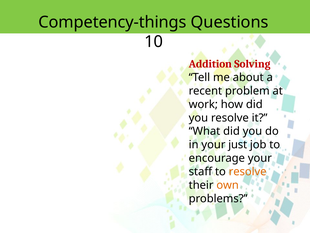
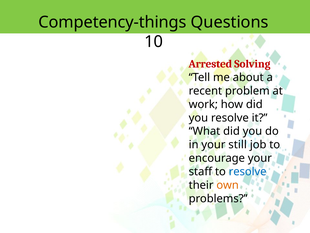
Addition: Addition -> Arrested
just: just -> still
resolve at (248, 171) colour: orange -> blue
